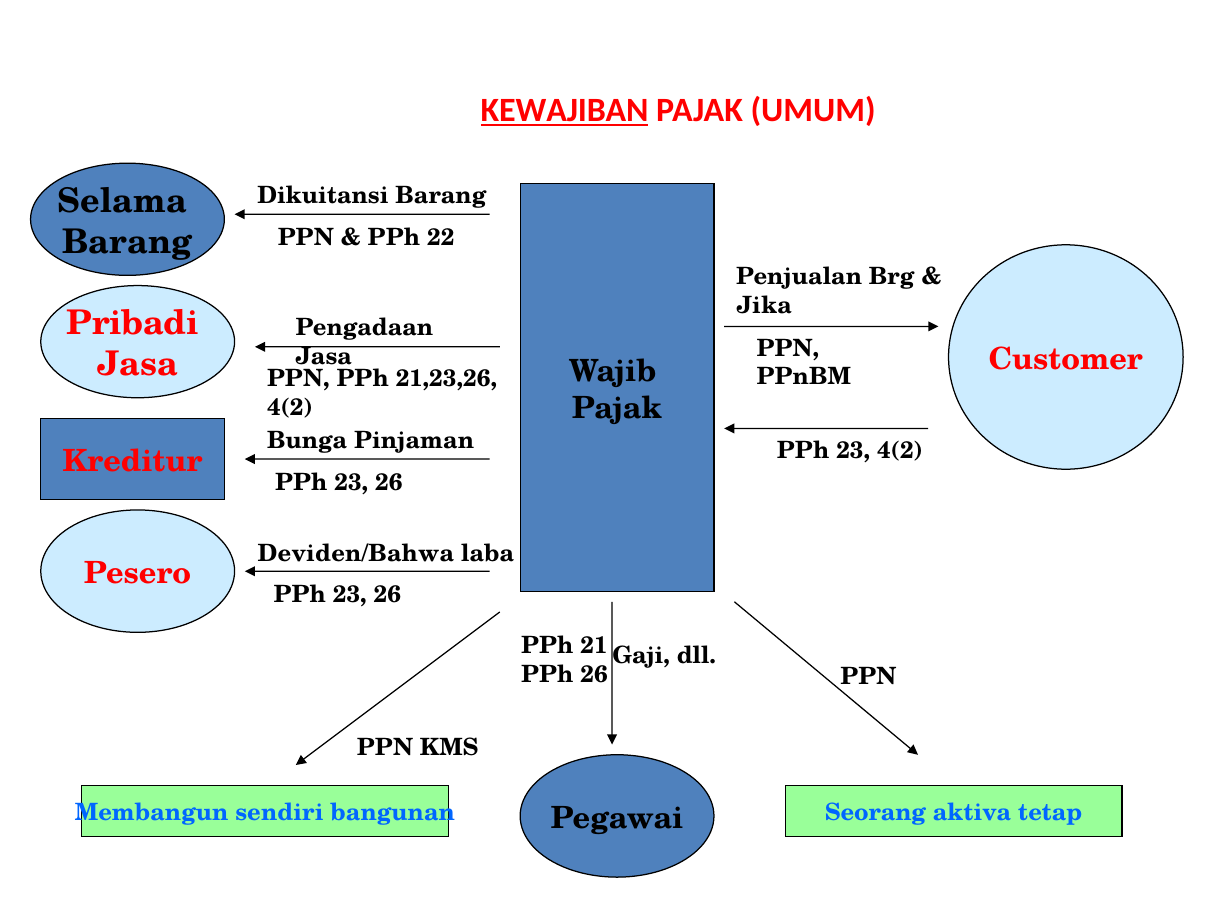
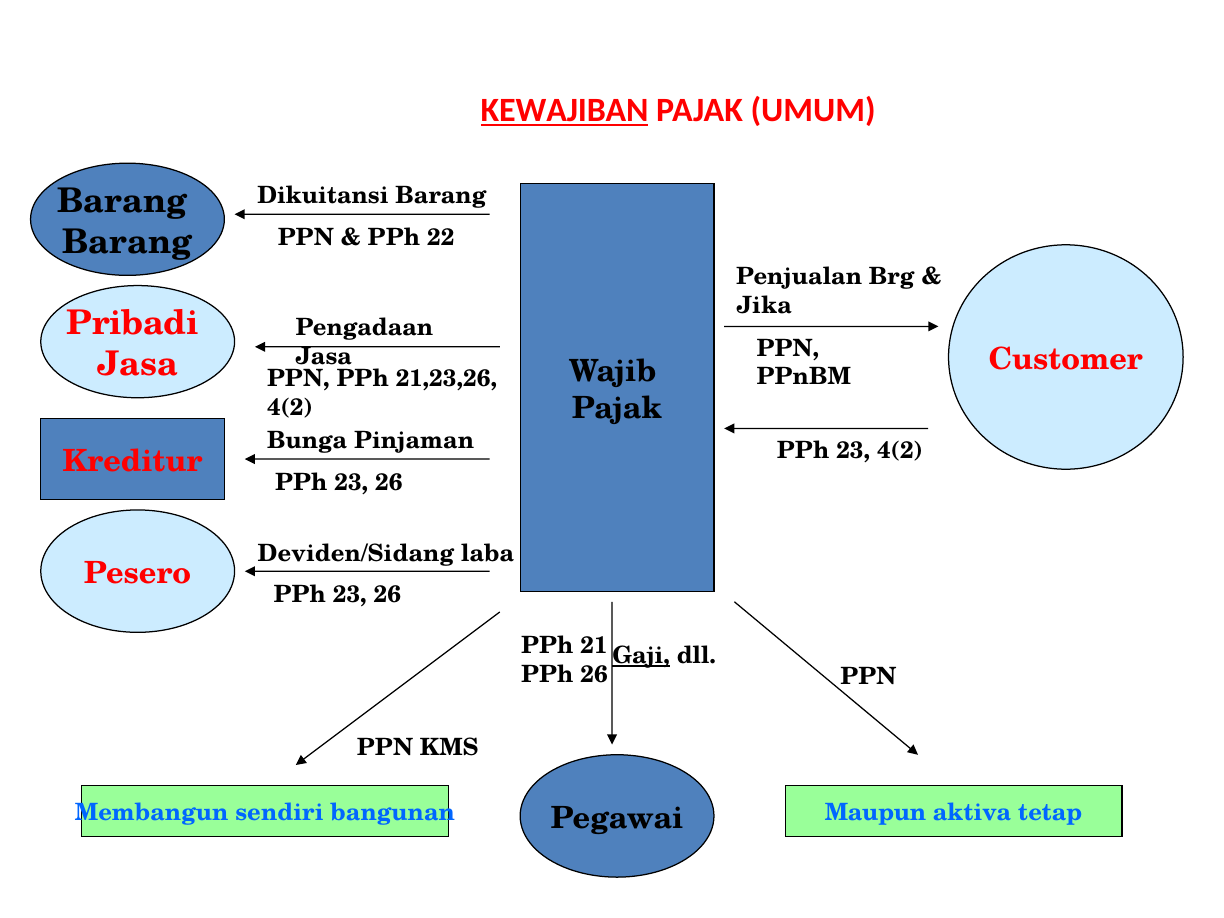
Selama at (122, 201): Selama -> Barang
Deviden/Bahwa: Deviden/Bahwa -> Deviden/Sidang
Gaji underline: none -> present
Seorang: Seorang -> Maupun
